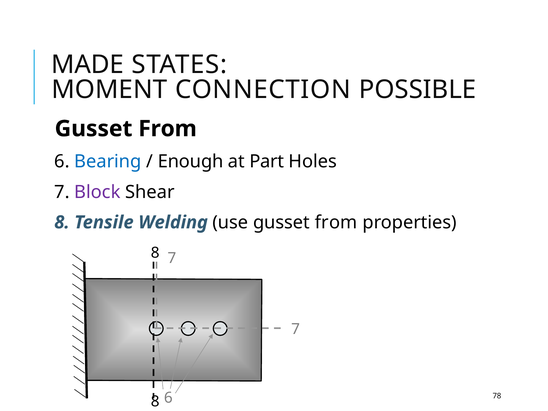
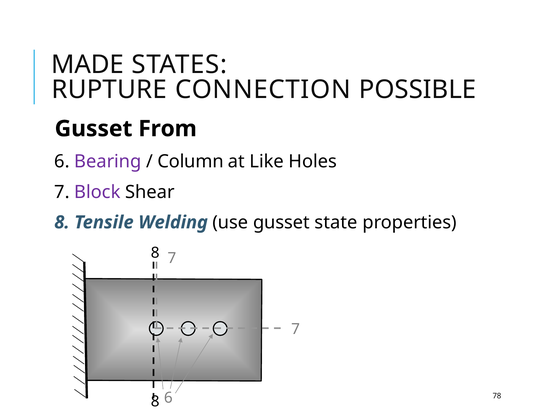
MOMENT: MOMENT -> RUPTURE
Bearing colour: blue -> purple
Enough: Enough -> Column
Part: Part -> Like
use gusset from: from -> state
